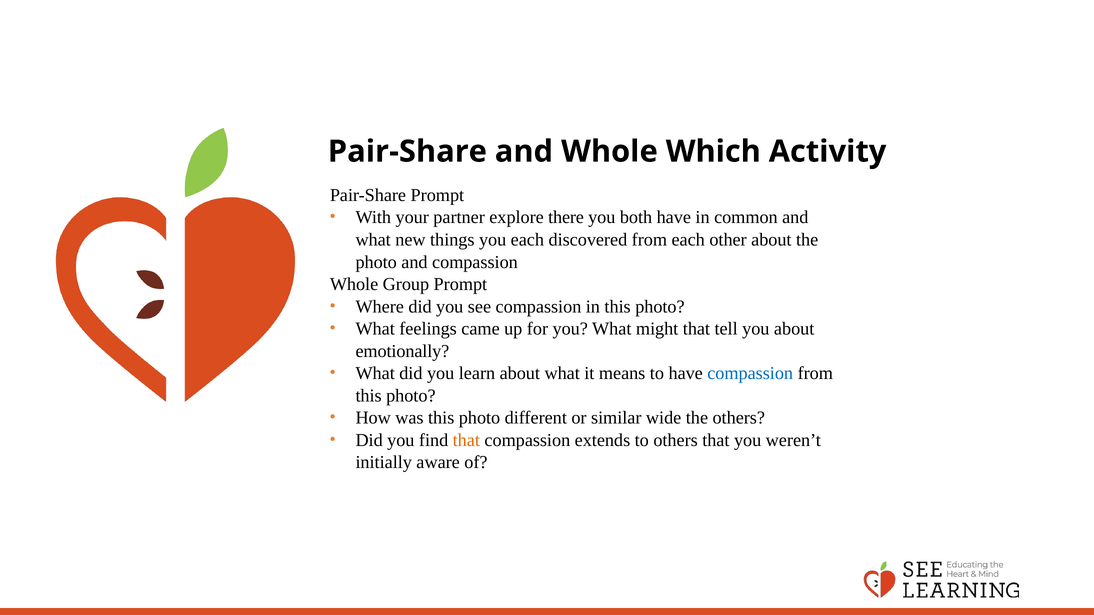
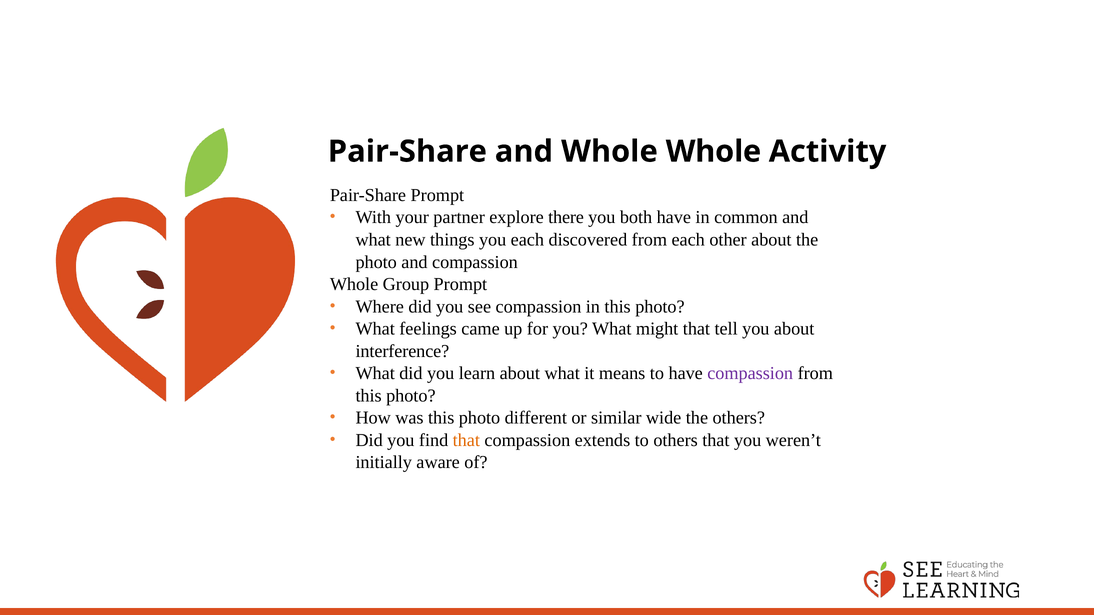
Whole Which: Which -> Whole
emotionally: emotionally -> interference
compassion at (750, 374) colour: blue -> purple
